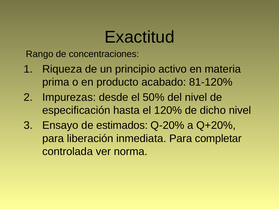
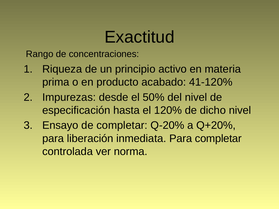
81-120%: 81-120% -> 41-120%
de estimados: estimados -> completar
